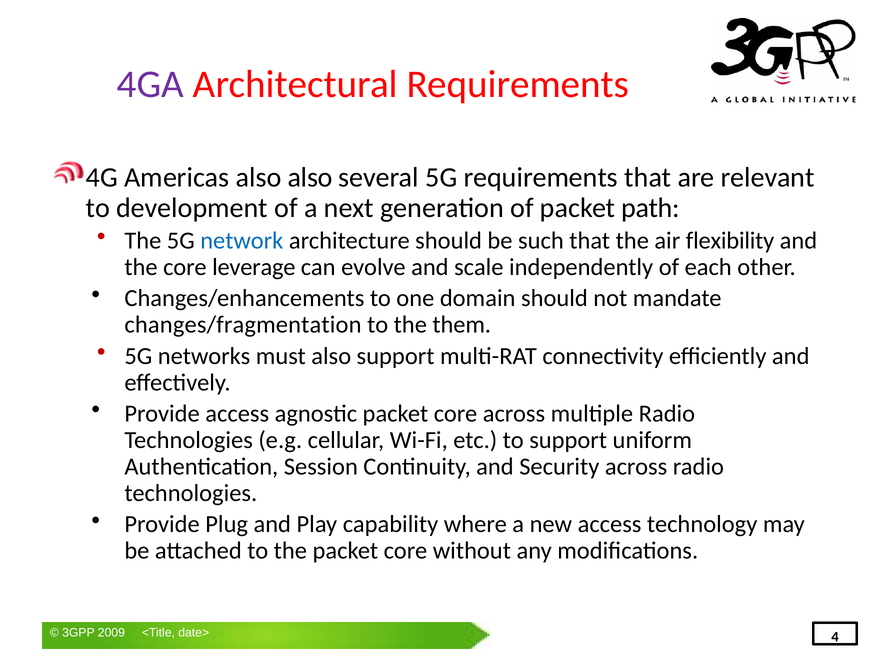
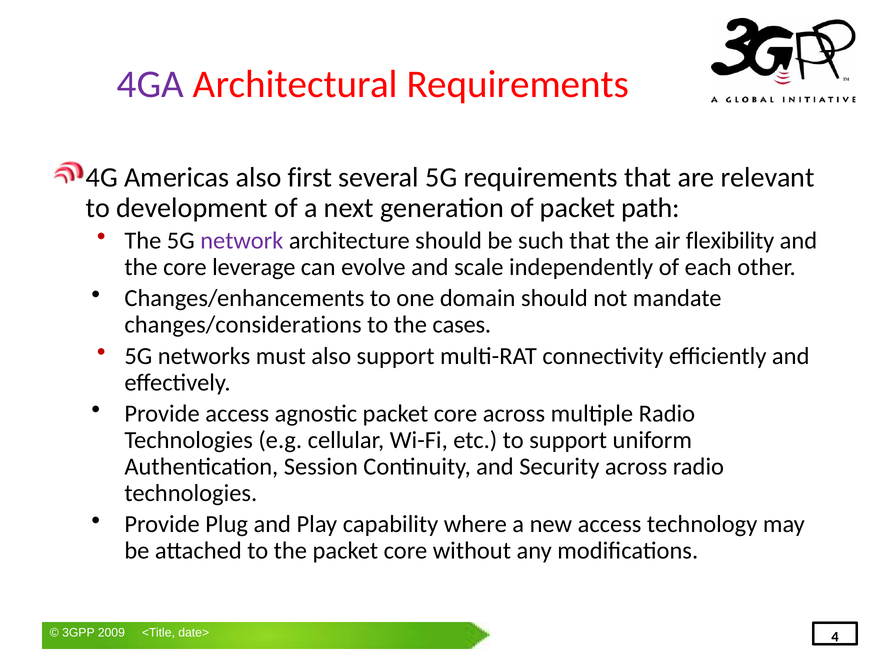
also also: also -> first
network colour: blue -> purple
changes/fragmentation: changes/fragmentation -> changes/considerations
them: them -> cases
